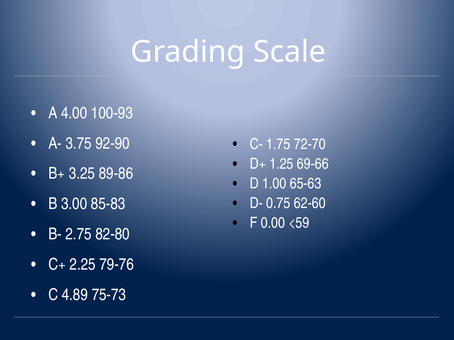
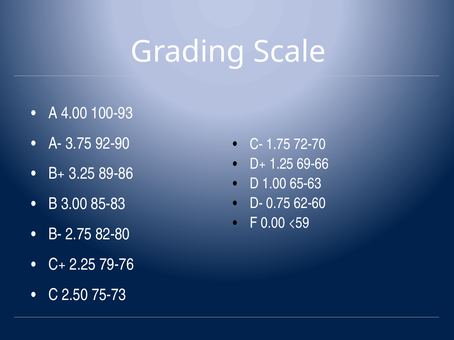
4.89: 4.89 -> 2.50
